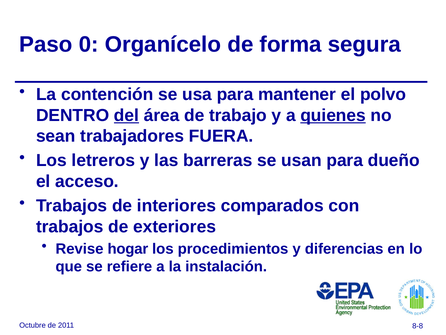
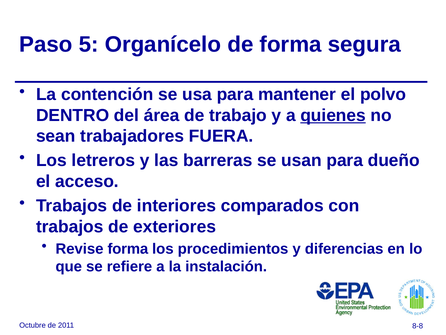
0: 0 -> 5
del underline: present -> none
Revise hogar: hogar -> forma
